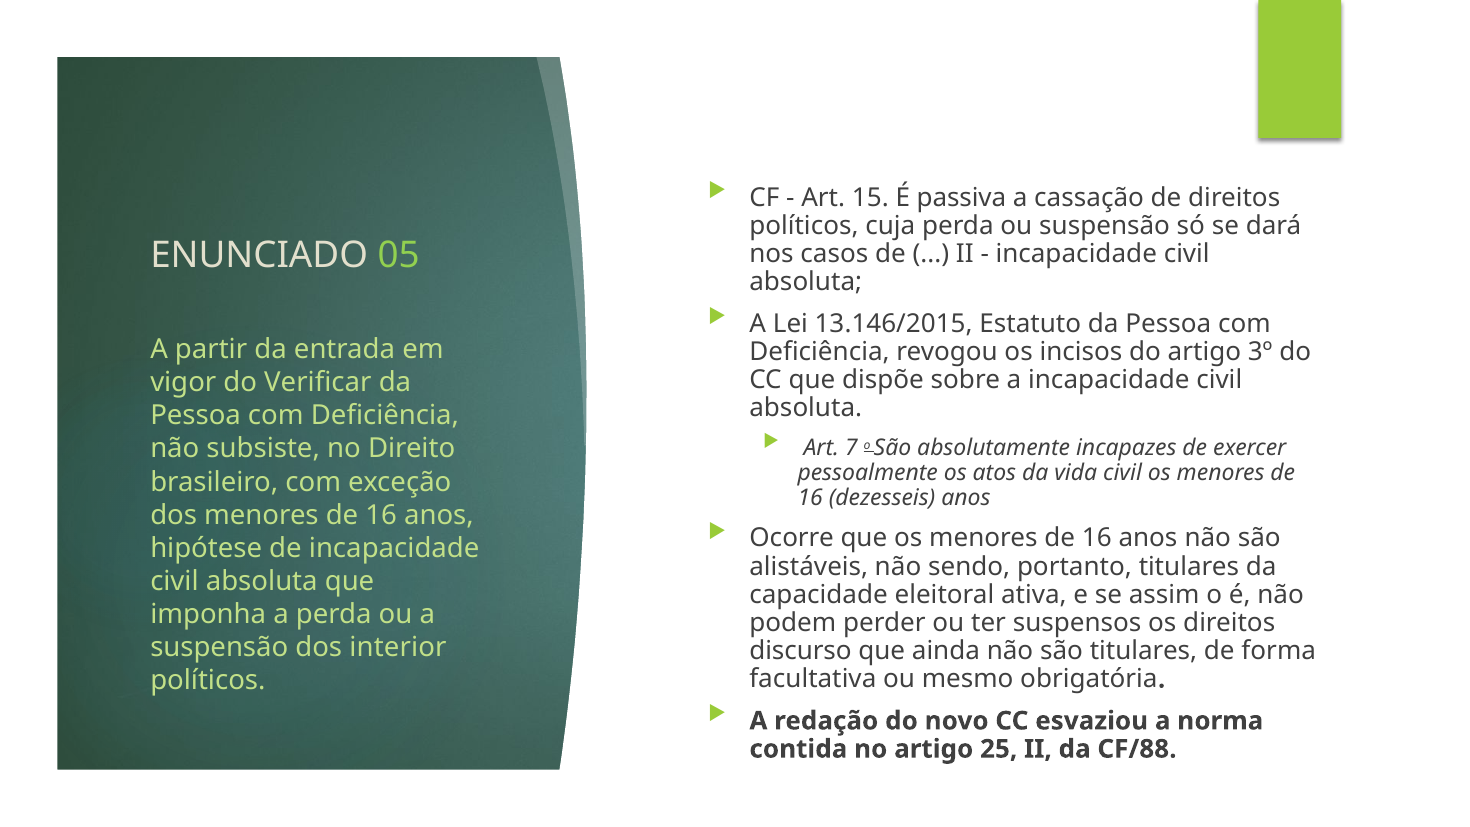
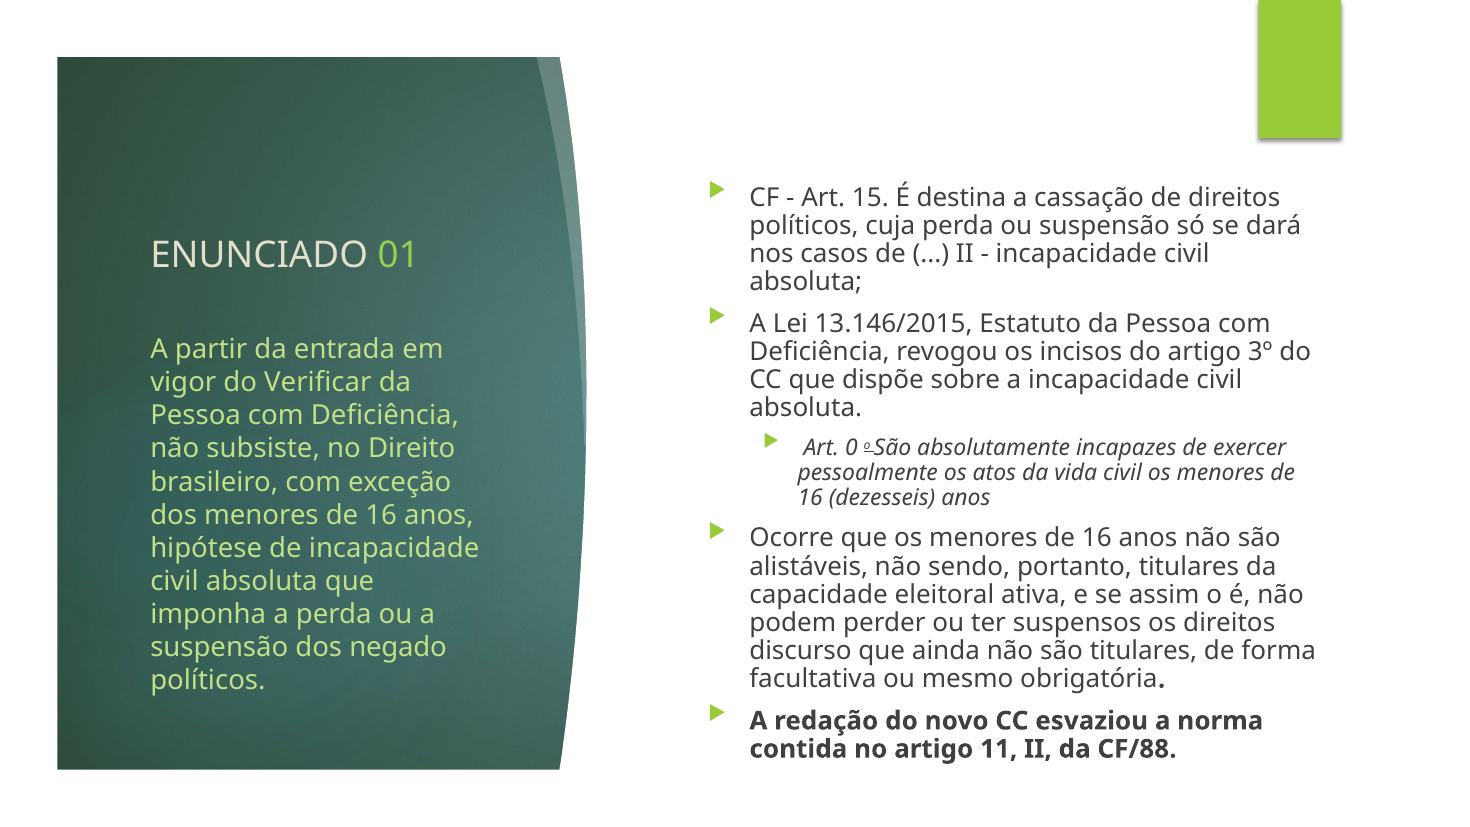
passiva: passiva -> destina
05: 05 -> 01
7: 7 -> 0
interior: interior -> negado
25: 25 -> 11
